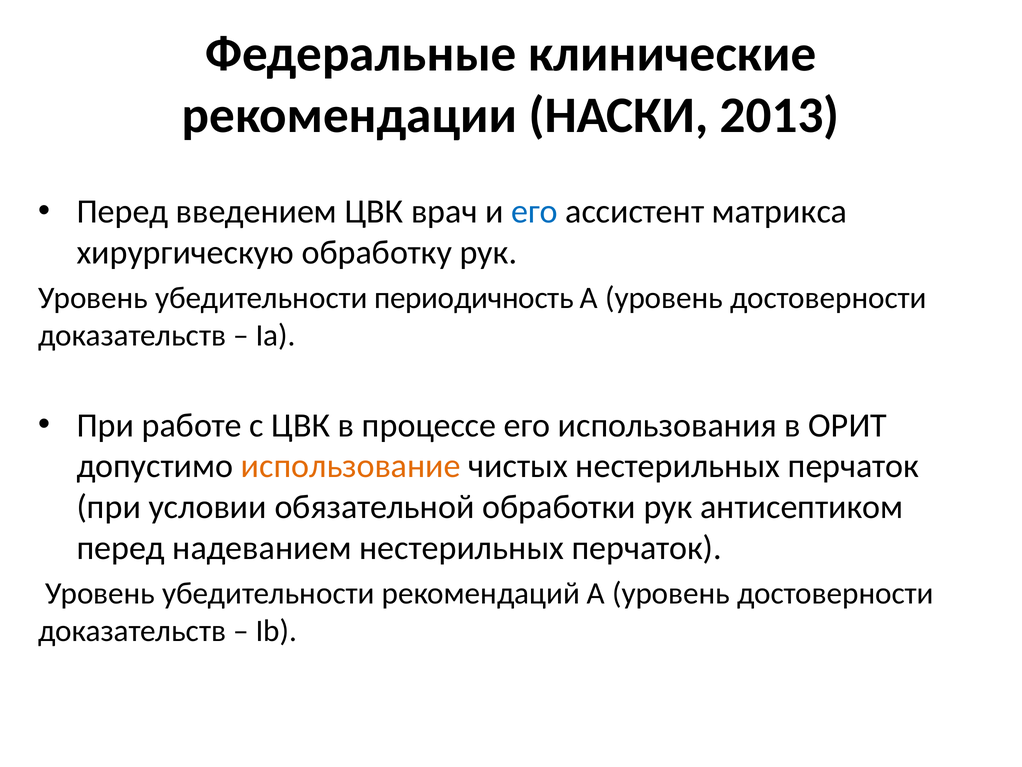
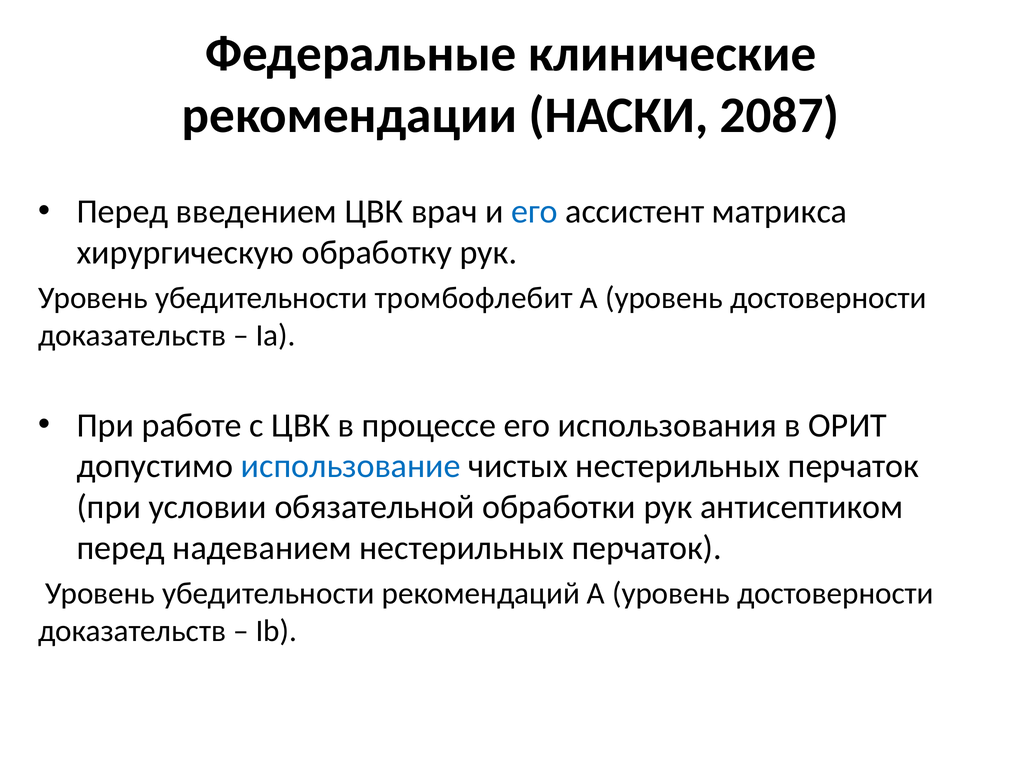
2013: 2013 -> 2087
периодичность: периодичность -> тромбофлебит
использование colour: orange -> blue
